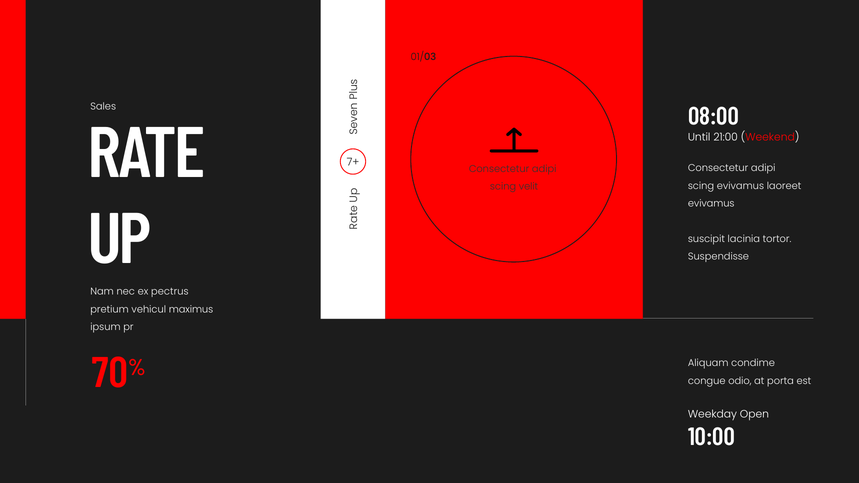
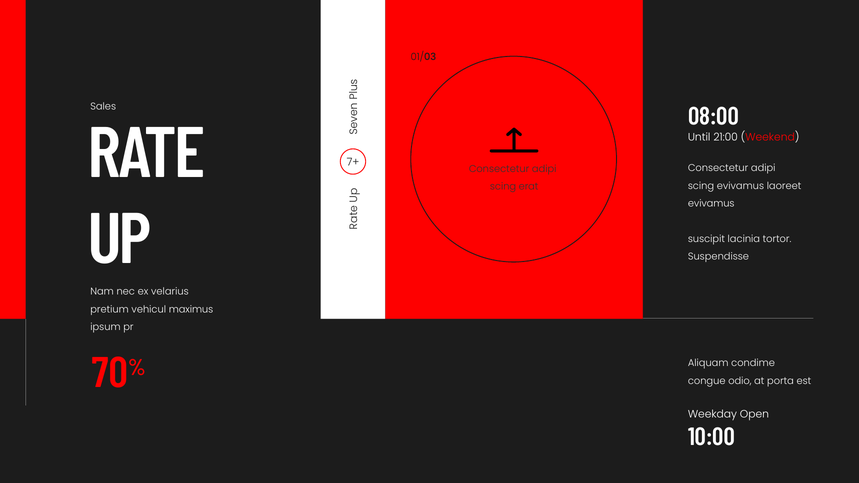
velit: velit -> erat
pectrus: pectrus -> velarius
